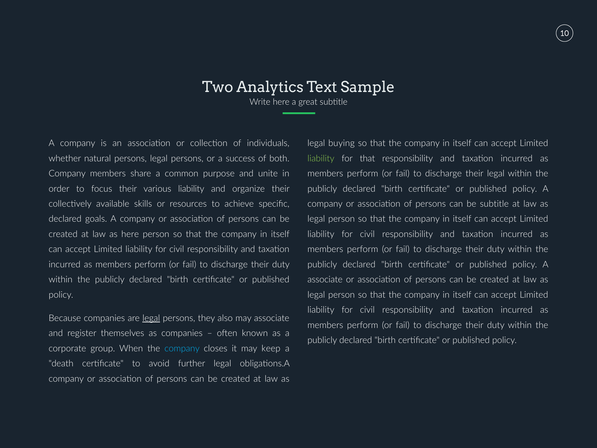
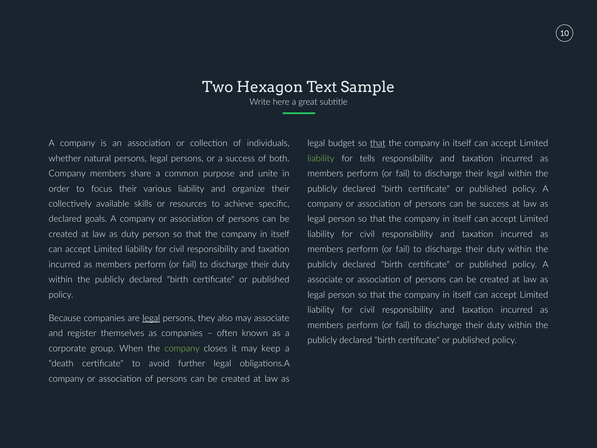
Analytics: Analytics -> Hexagon
buying: buying -> budget
that at (378, 143) underline: none -> present
for that: that -> tells
be subtitle: subtitle -> success
as here: here -> duty
company at (182, 348) colour: light blue -> light green
